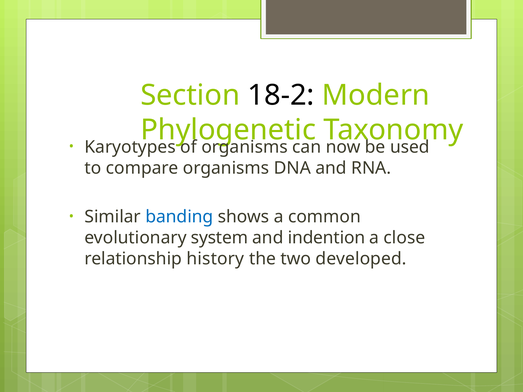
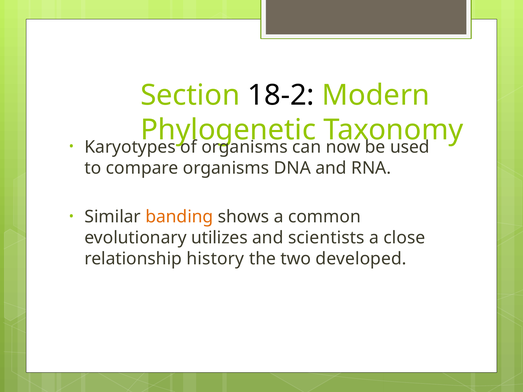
banding colour: blue -> orange
system: system -> utilizes
indention: indention -> scientists
